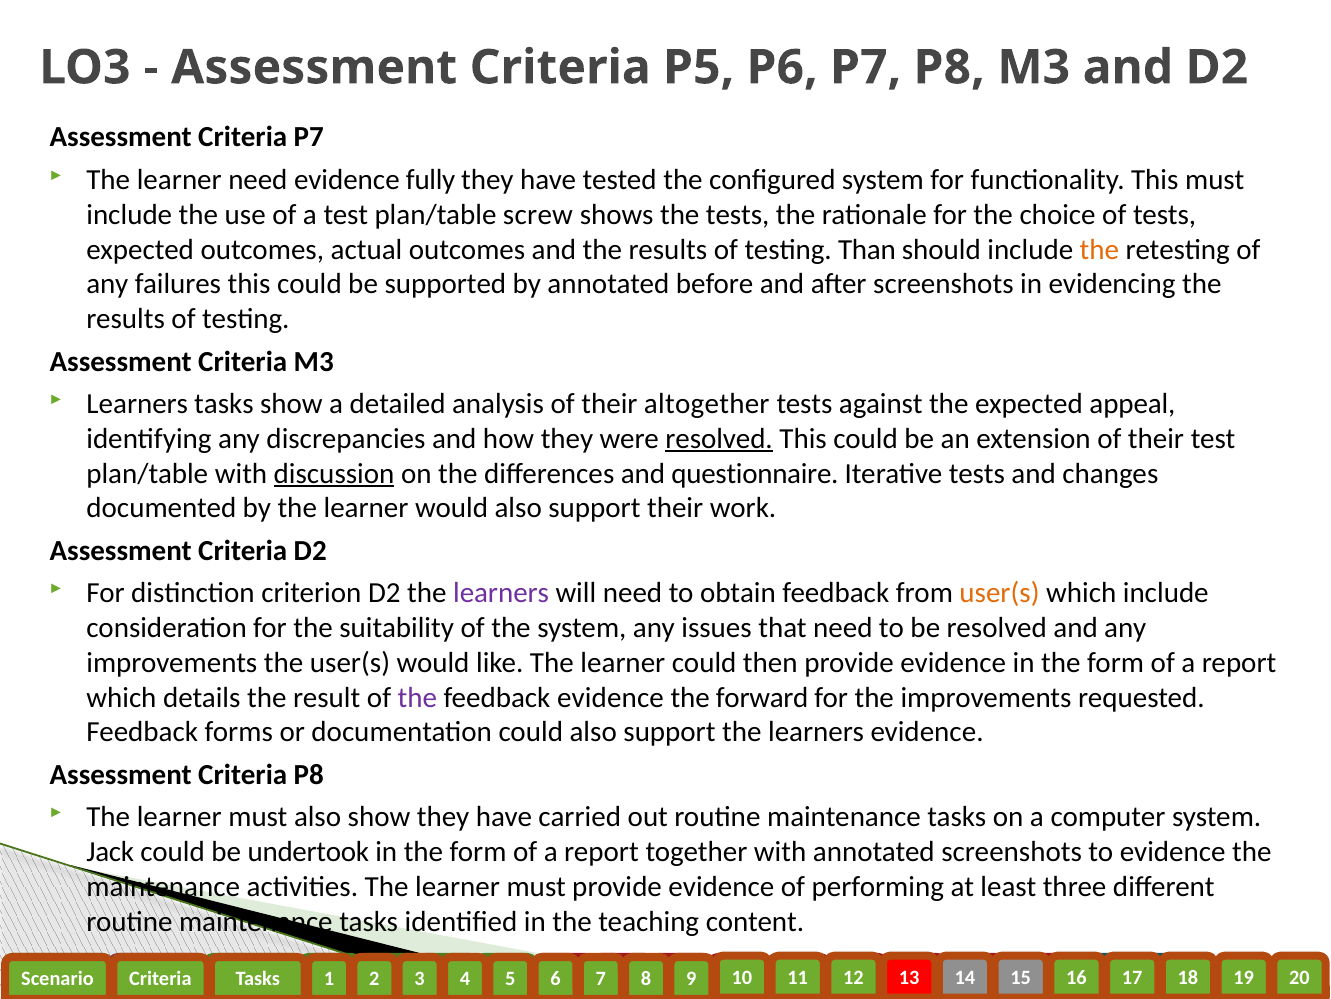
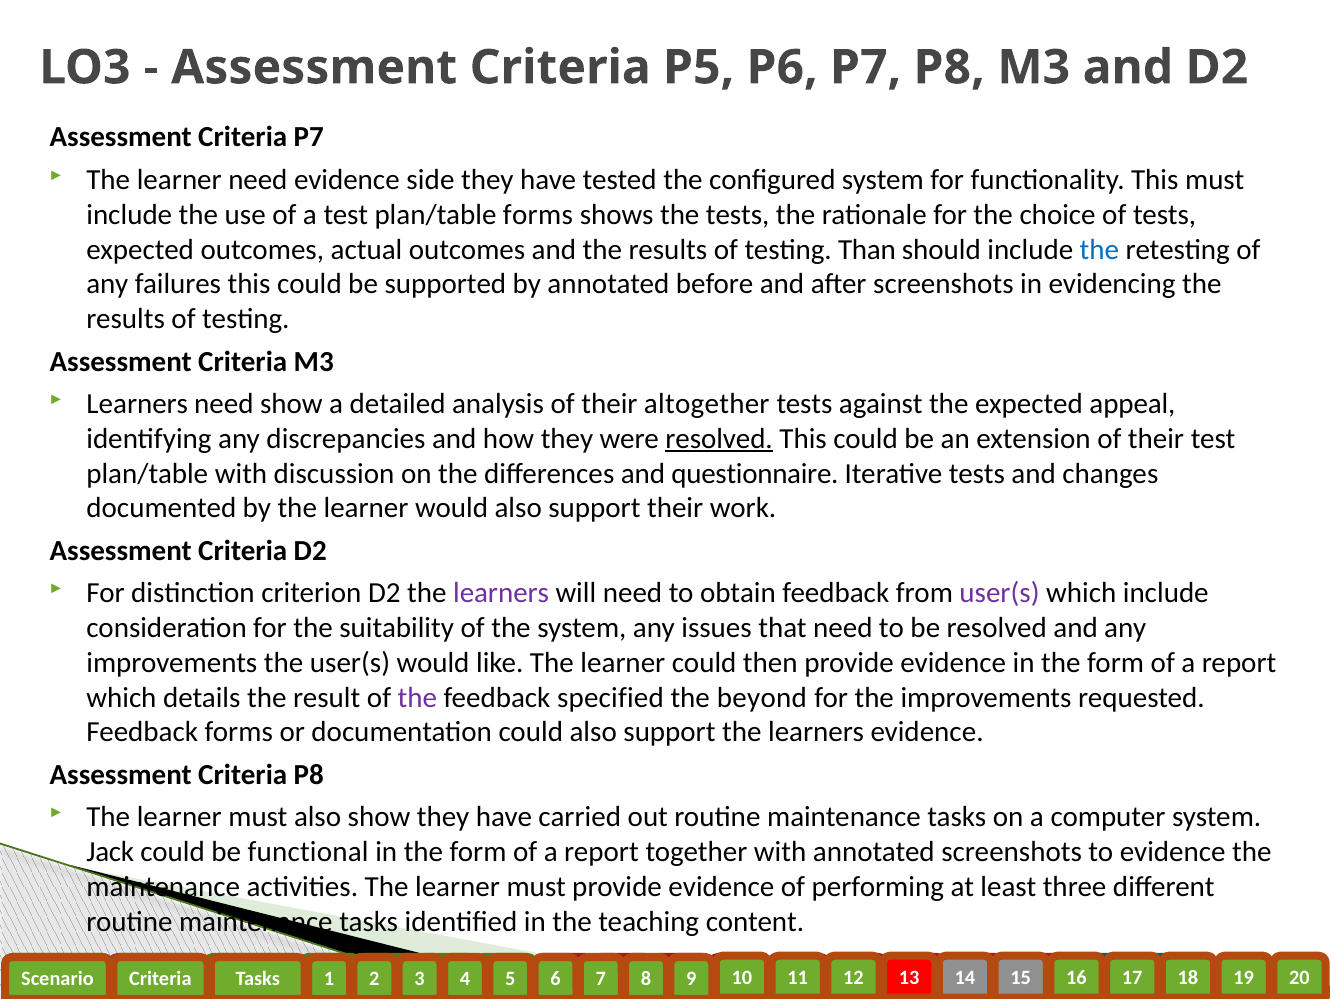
fully: fully -> side
plan/table screw: screw -> forms
the at (1099, 249) colour: orange -> blue
Learners tasks: tasks -> need
discussion underline: present -> none
user(s at (1000, 592) colour: orange -> purple
feedback evidence: evidence -> specified
forward: forward -> beyond
undertook: undertook -> functional
